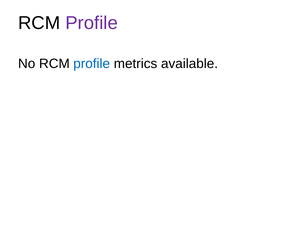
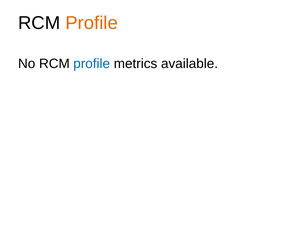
Profile at (92, 23) colour: purple -> orange
